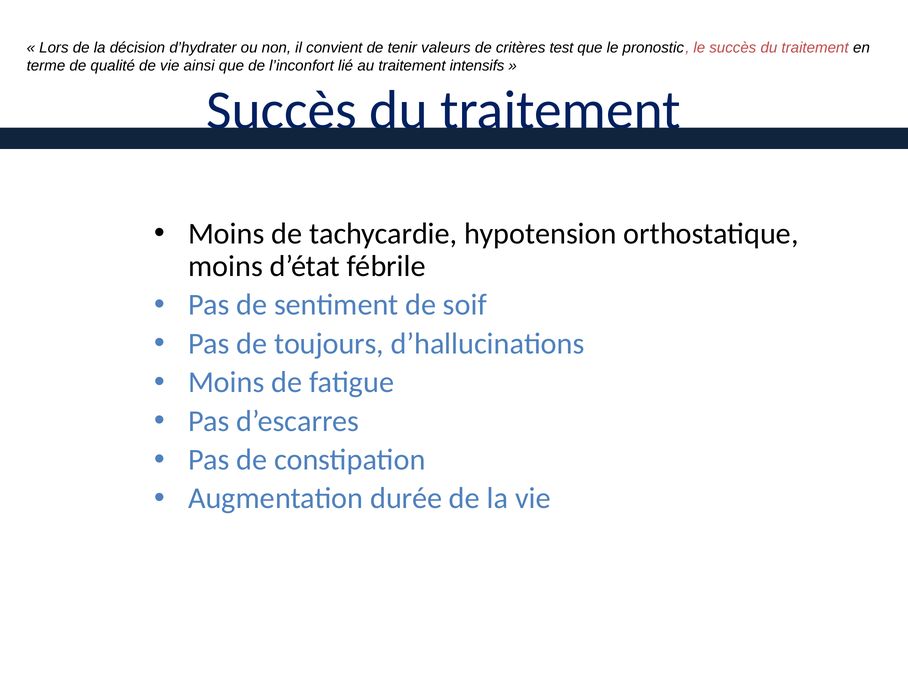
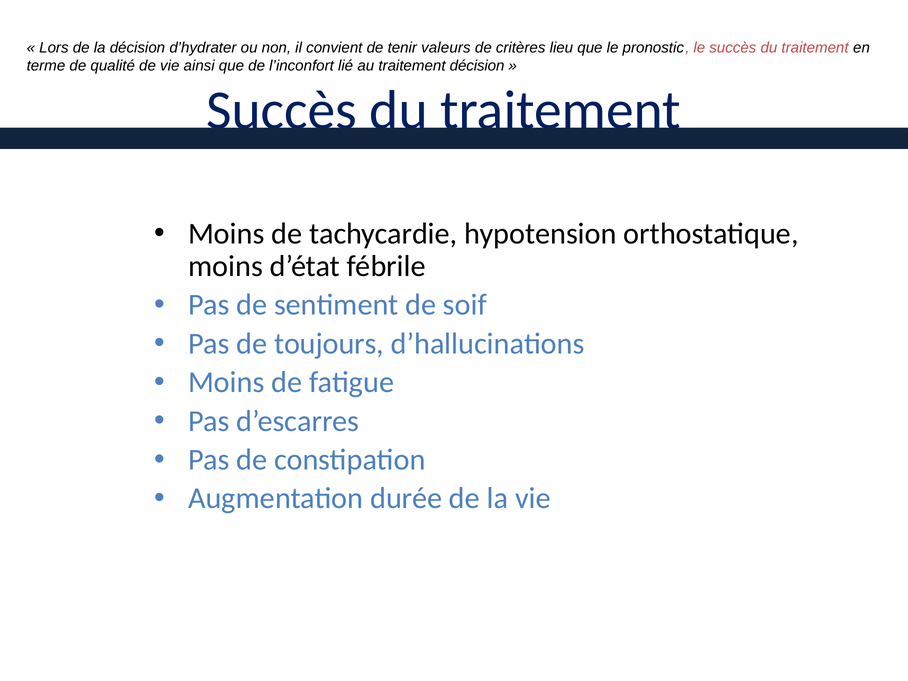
test: test -> lieu
traitement intensifs: intensifs -> décision
